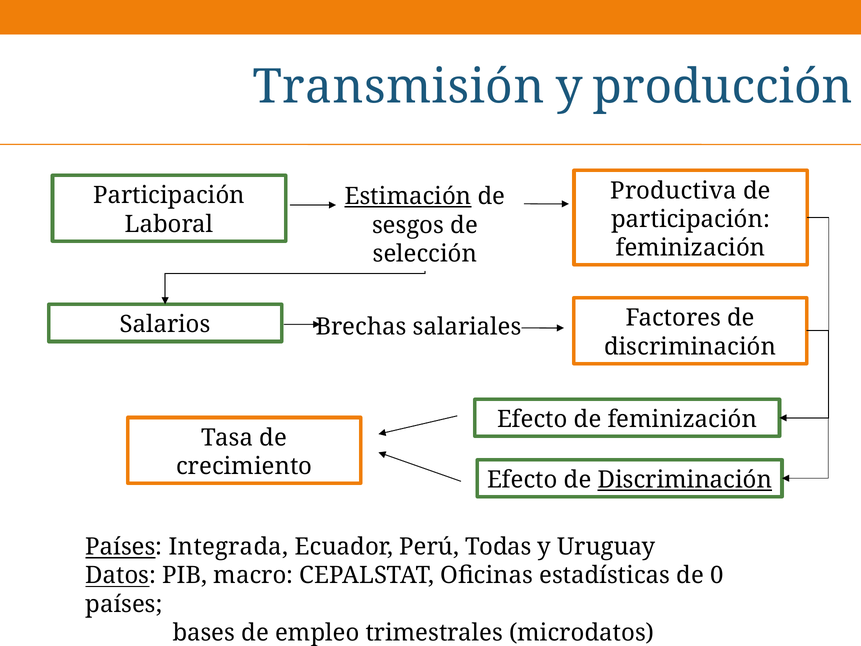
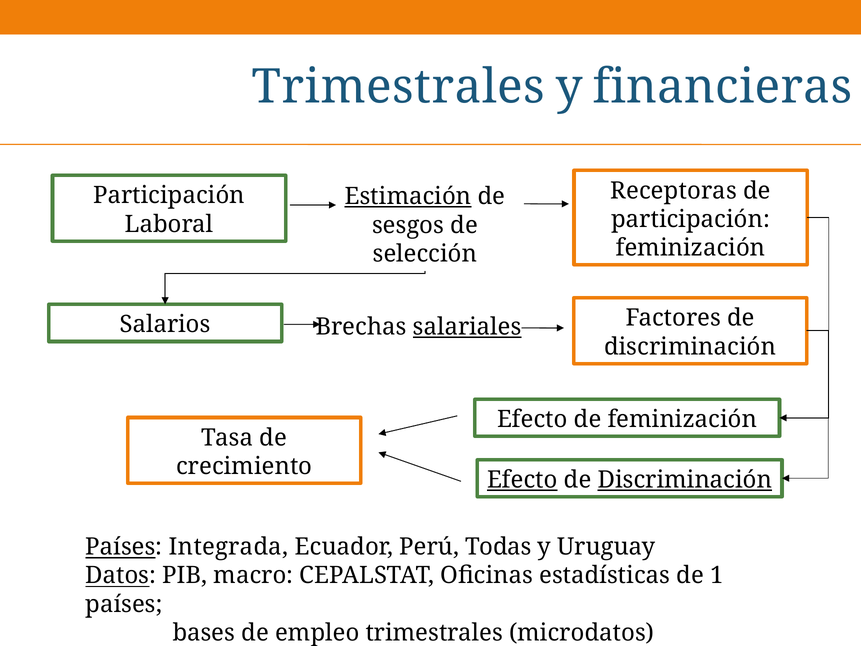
Transmisión at (398, 87): Transmisión -> Trimestrales
producción: producción -> financieras
Productiva: Productiva -> Receptoras
salariales underline: none -> present
Efecto at (522, 480) underline: none -> present
0: 0 -> 1
